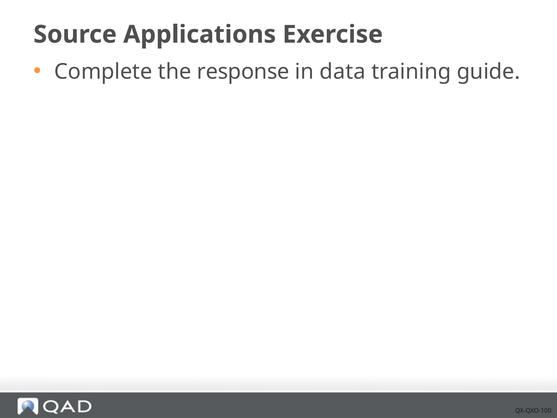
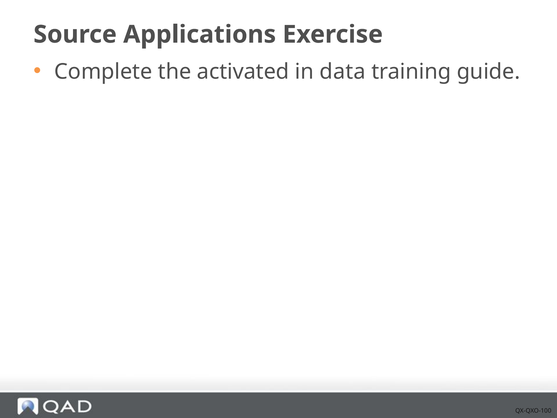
response: response -> activated
